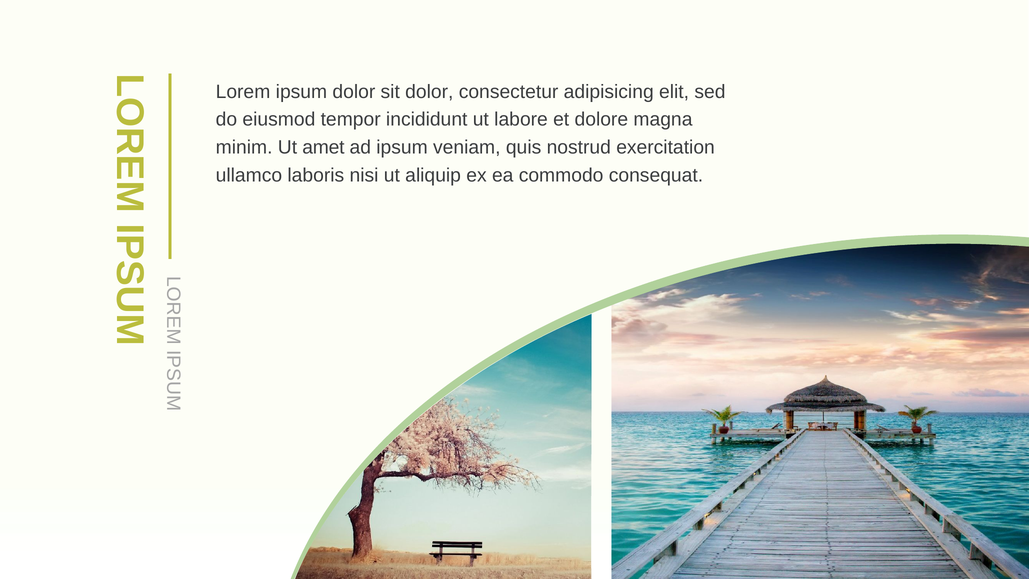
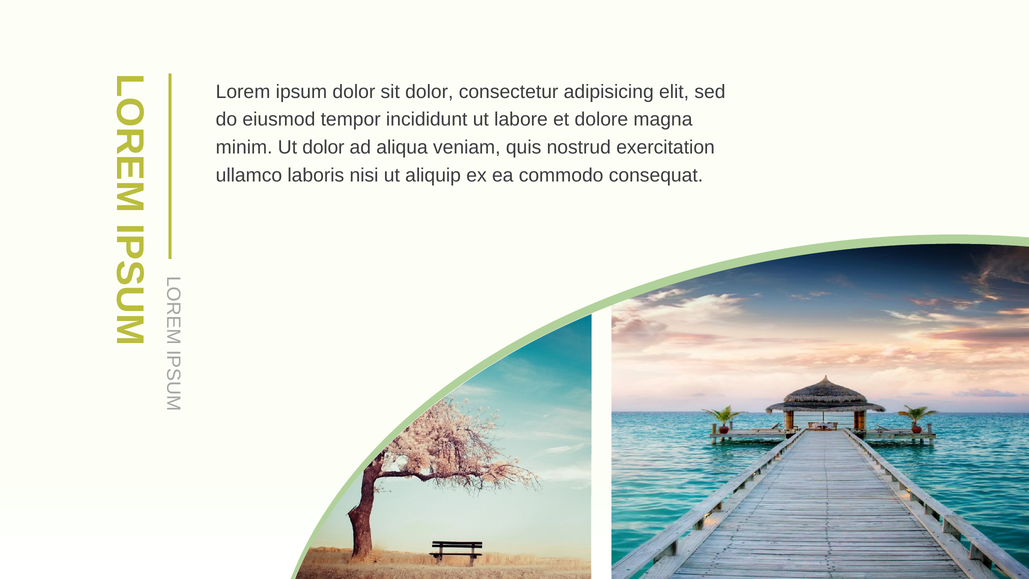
Ut amet: amet -> dolor
ad ipsum: ipsum -> aliqua
